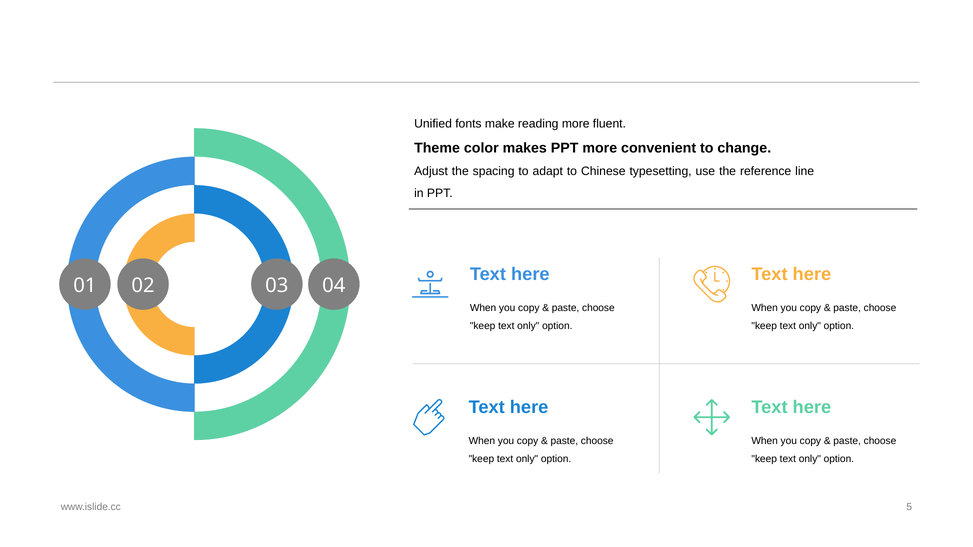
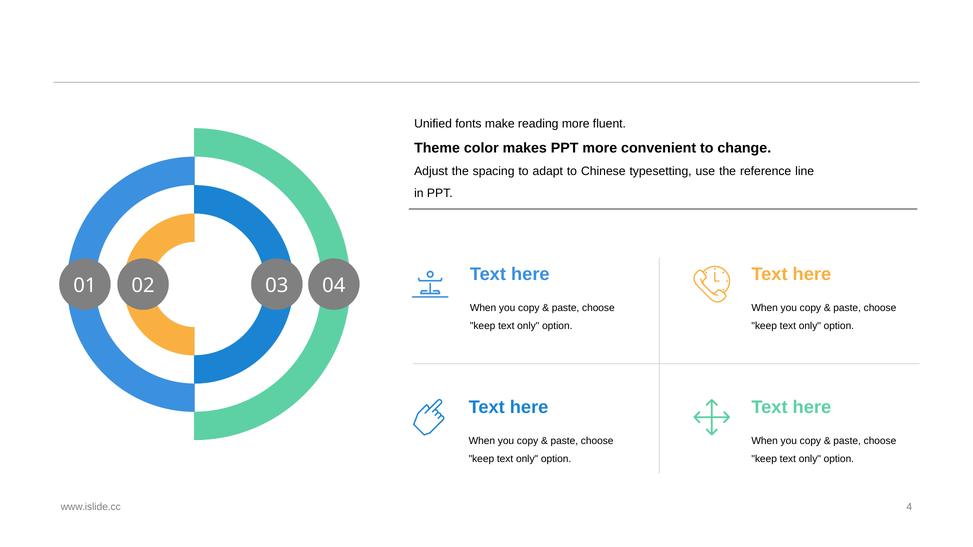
5: 5 -> 4
